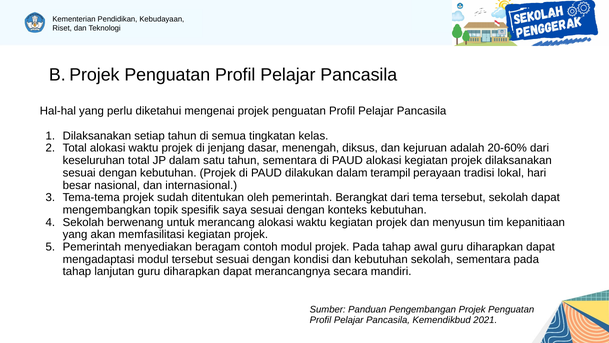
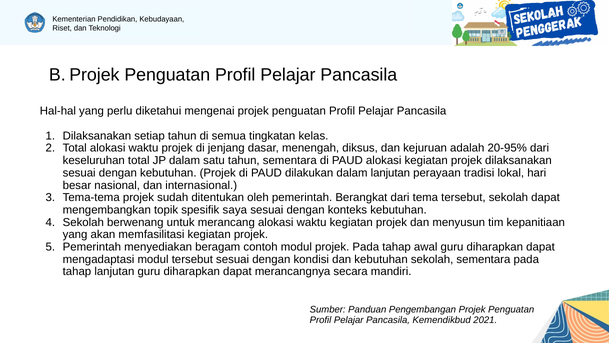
20-60%: 20-60% -> 20-95%
dalam terampil: terampil -> lanjutan
